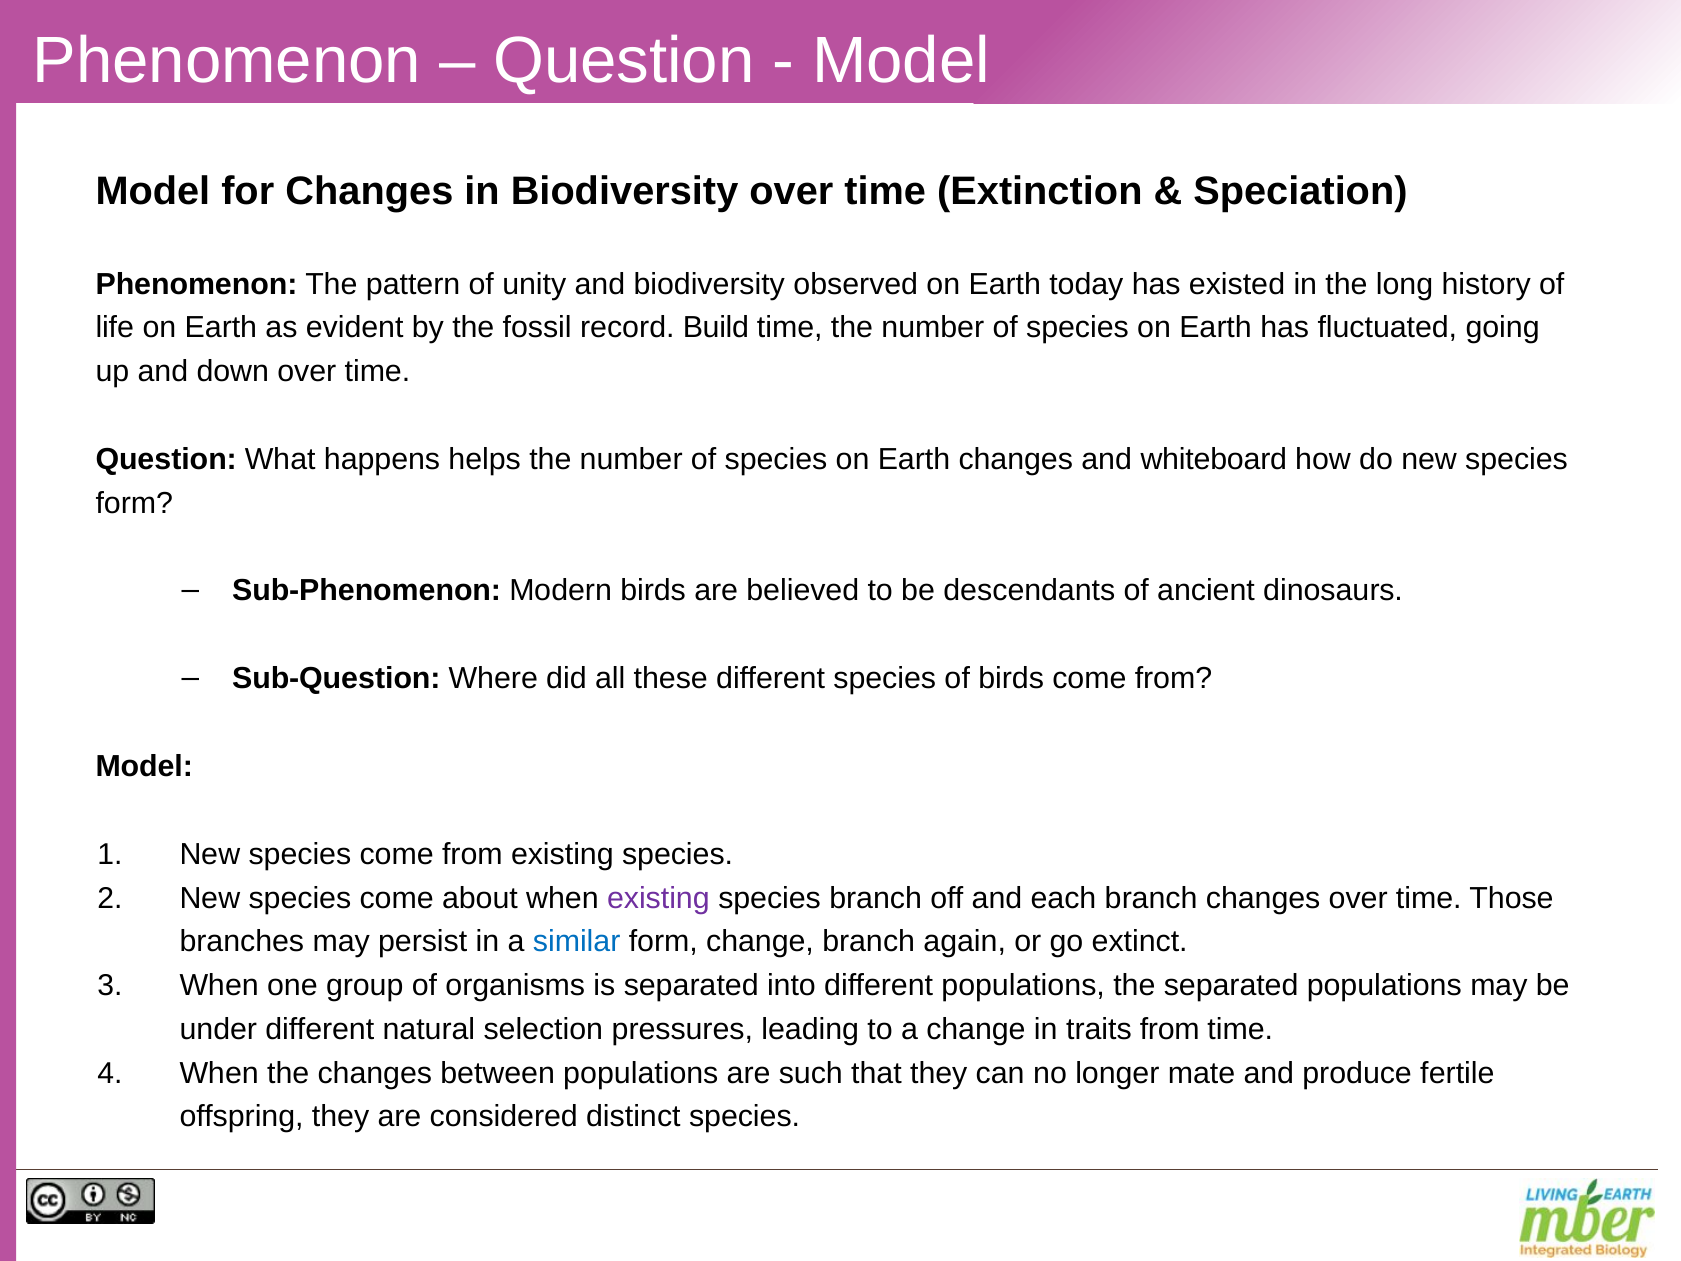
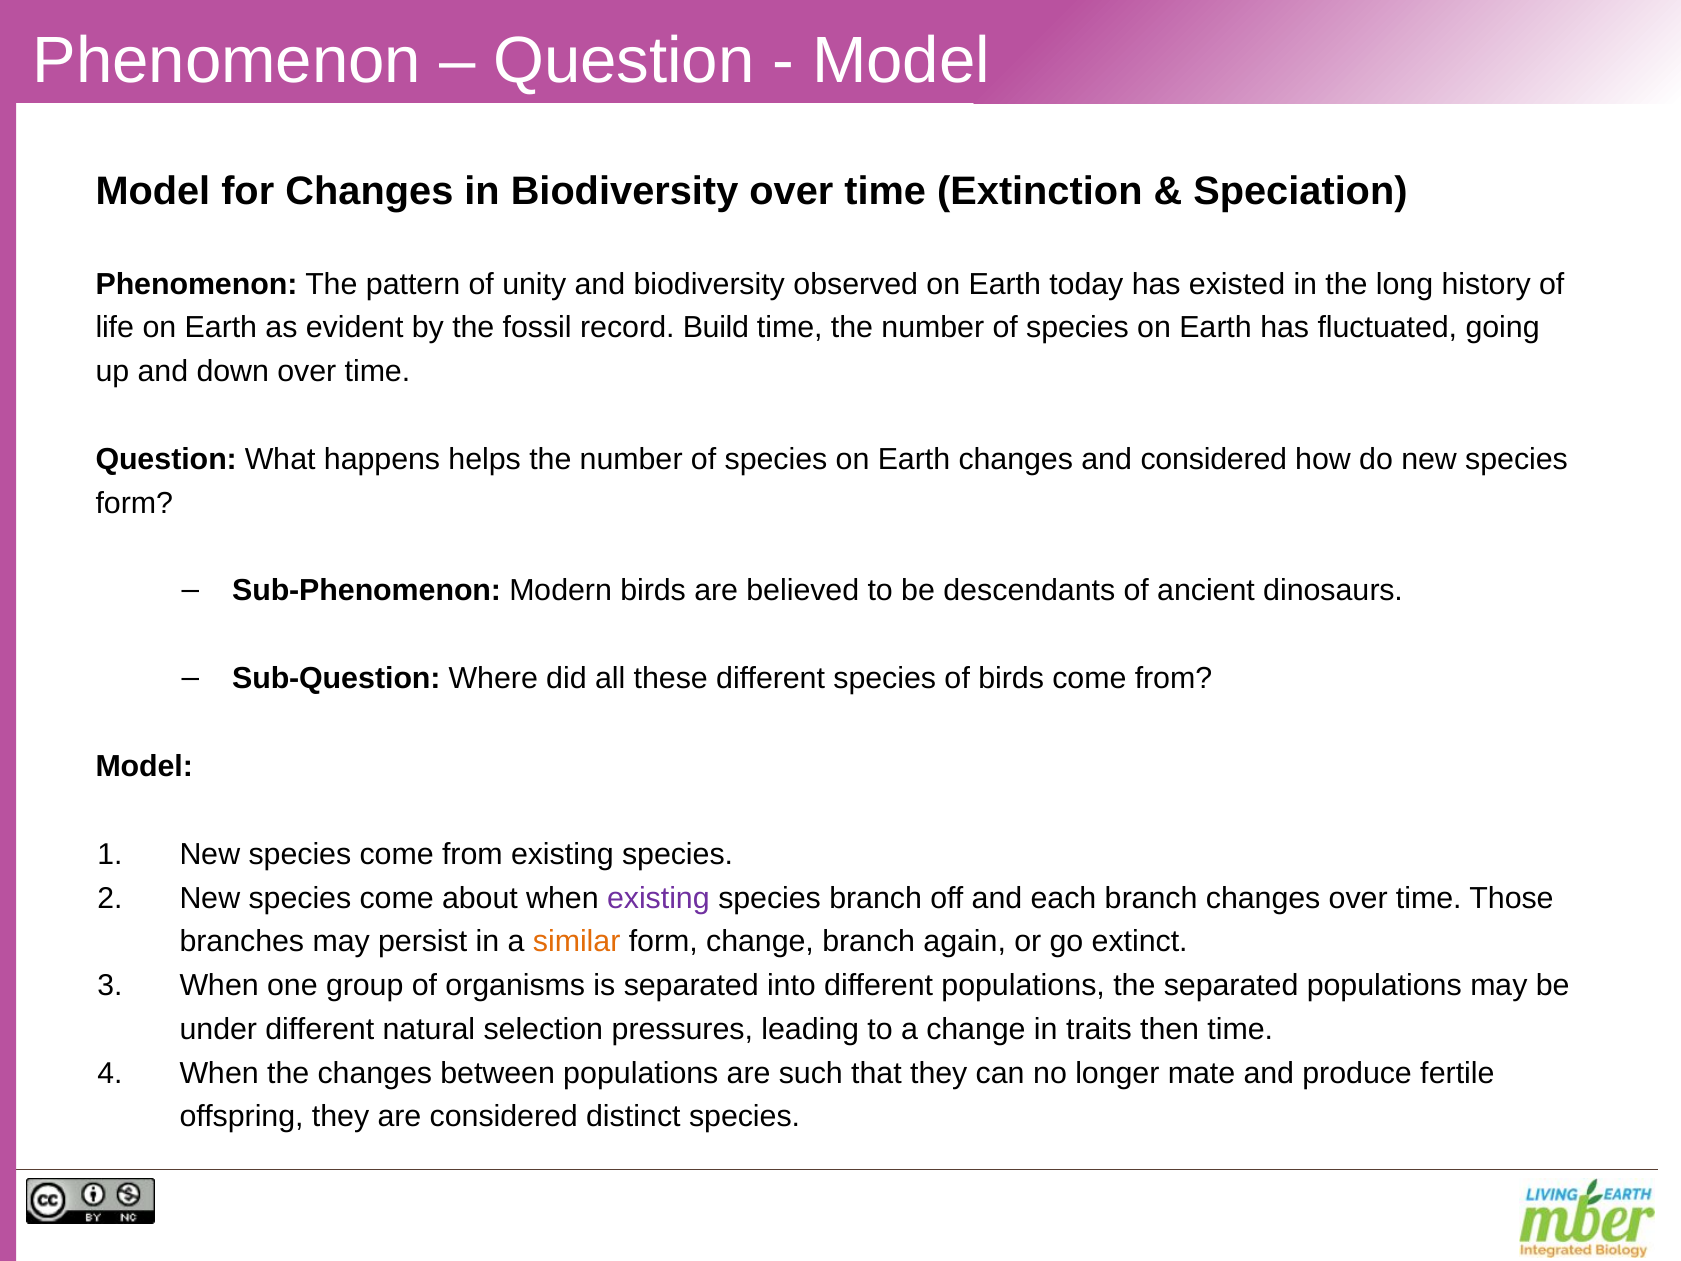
and whiteboard: whiteboard -> considered
similar colour: blue -> orange
traits from: from -> then
